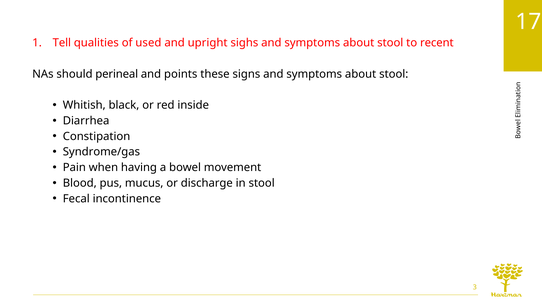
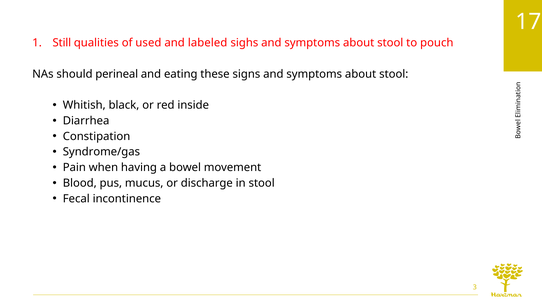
Tell: Tell -> Still
upright: upright -> labeled
recent: recent -> pouch
points: points -> eating
